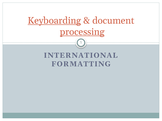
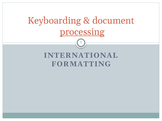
Keyboarding underline: present -> none
